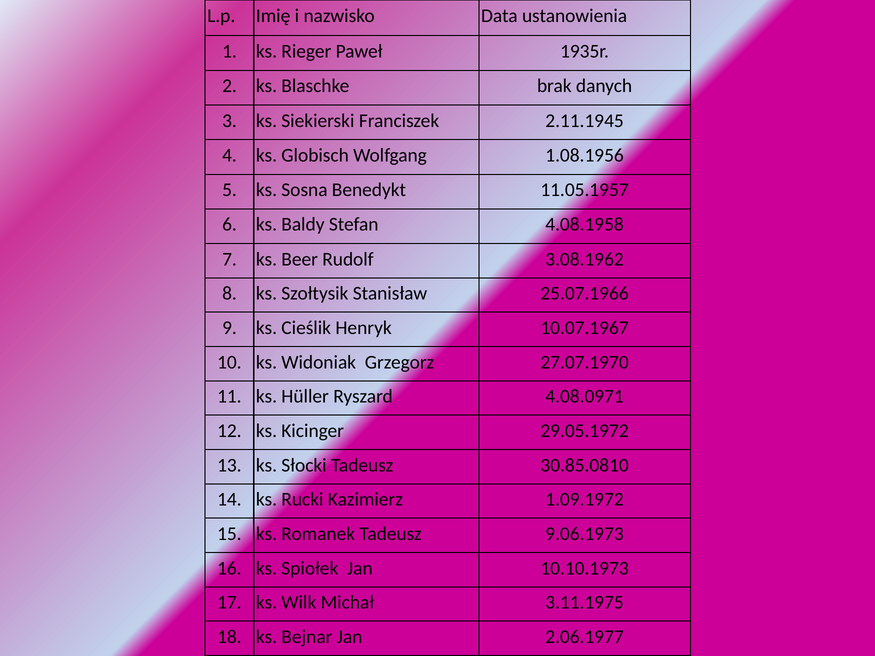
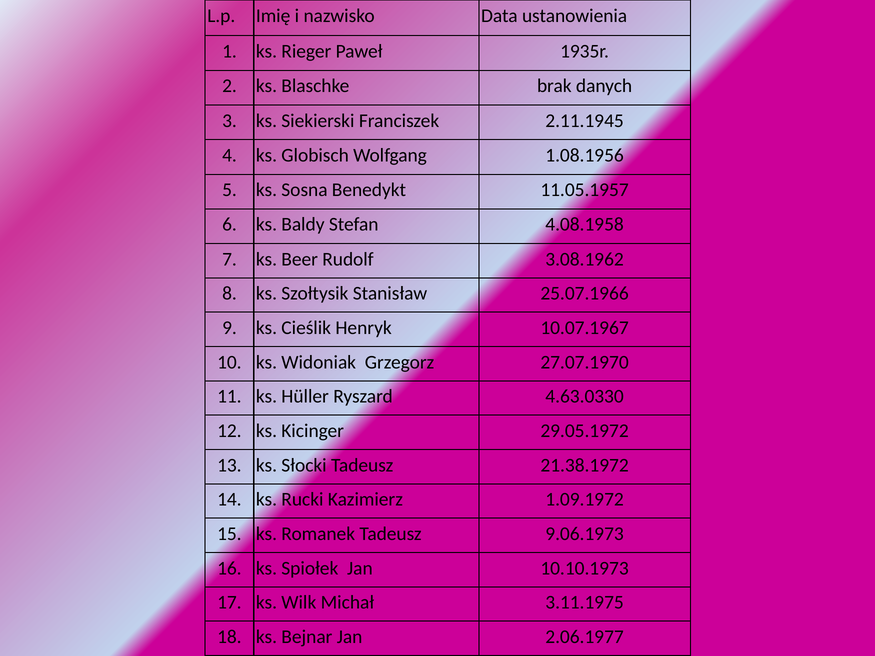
4.08.0971: 4.08.0971 -> 4.63.0330
30.85.0810: 30.85.0810 -> 21.38.1972
